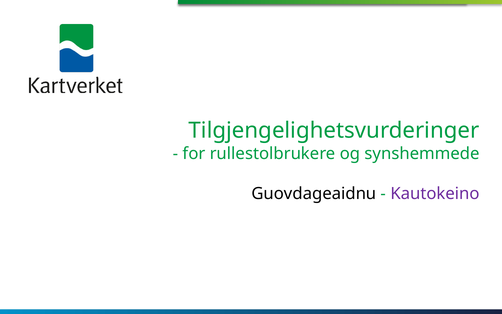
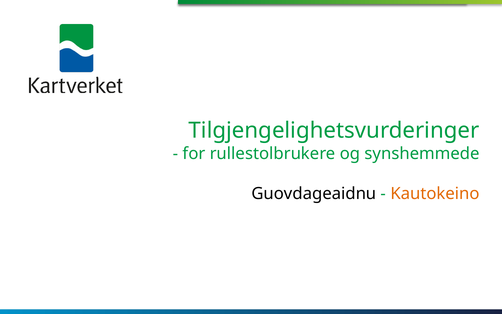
Kautokeino colour: purple -> orange
